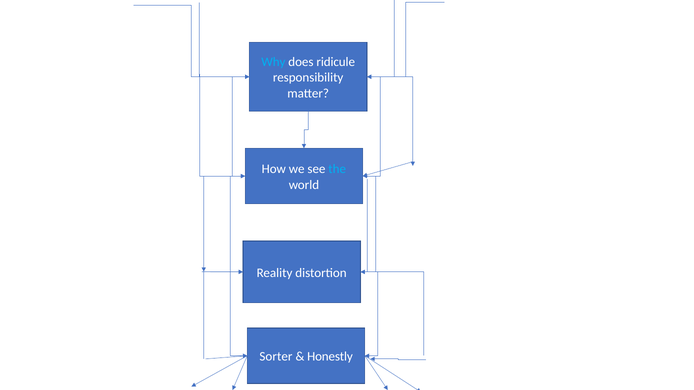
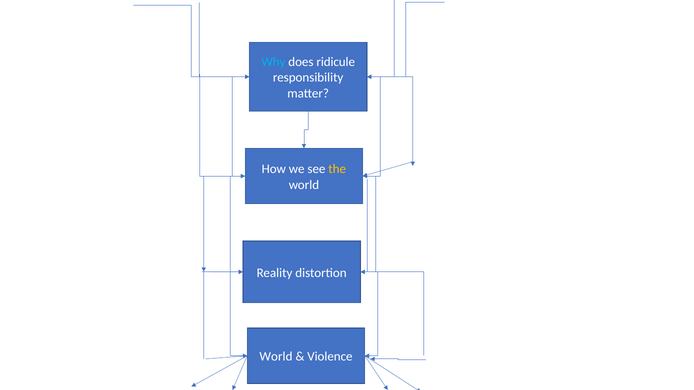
the colour: light blue -> yellow
Sorter at (276, 357): Sorter -> World
Honestly: Honestly -> Violence
